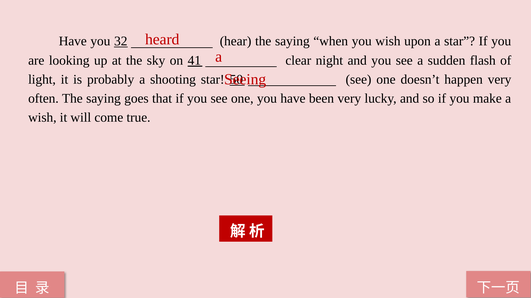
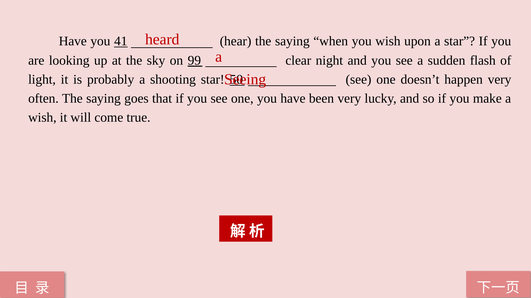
32: 32 -> 41
41: 41 -> 99
